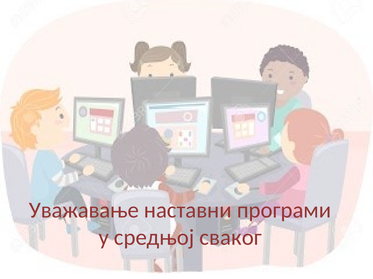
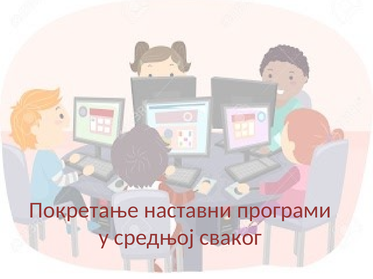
Уважавање: Уважавање -> Покретање
